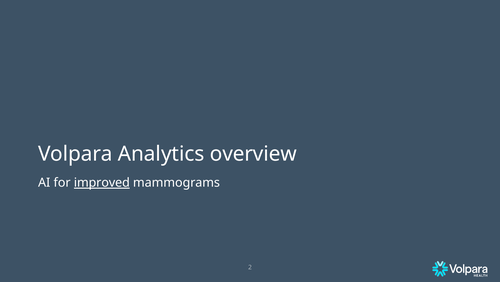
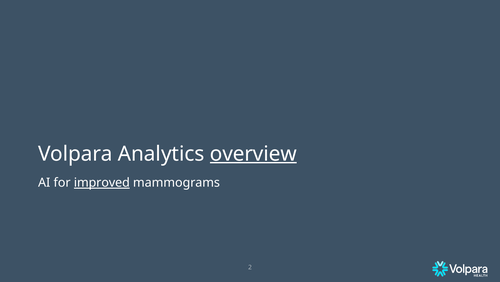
overview underline: none -> present
